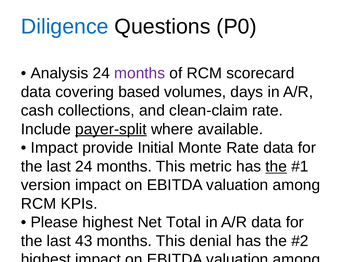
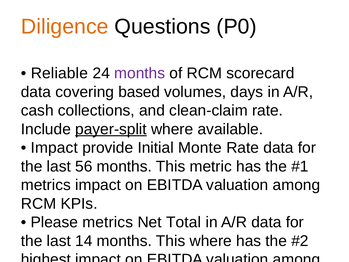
Diligence colour: blue -> orange
Analysis: Analysis -> Reliable
last 24: 24 -> 56
the at (276, 166) underline: present -> none
version at (46, 185): version -> metrics
Please highest: highest -> metrics
43: 43 -> 14
This denial: denial -> where
